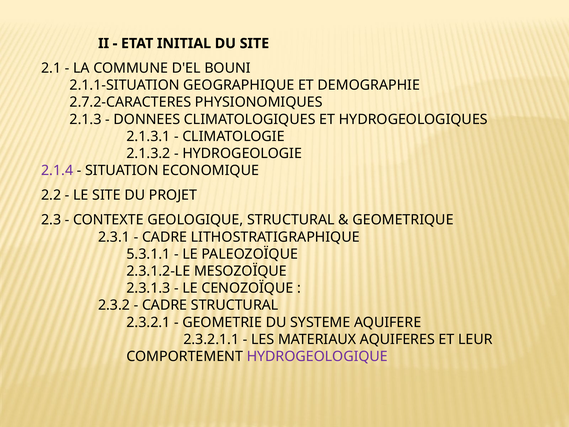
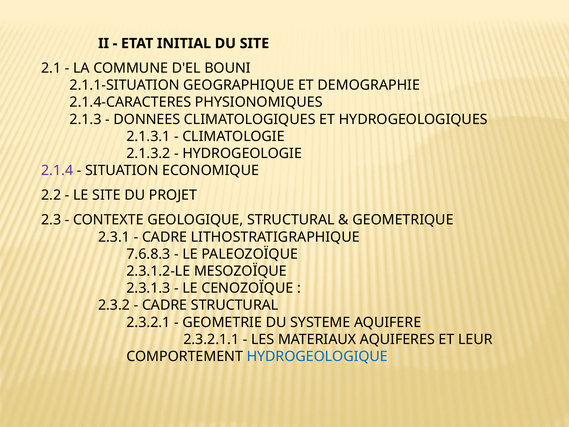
2.7.2-CARACTERES: 2.7.2-CARACTERES -> 2.1.4-CARACTERES
5.3.1.1: 5.3.1.1 -> 7.6.8.3
HYDROGEOLOGIQUE colour: purple -> blue
